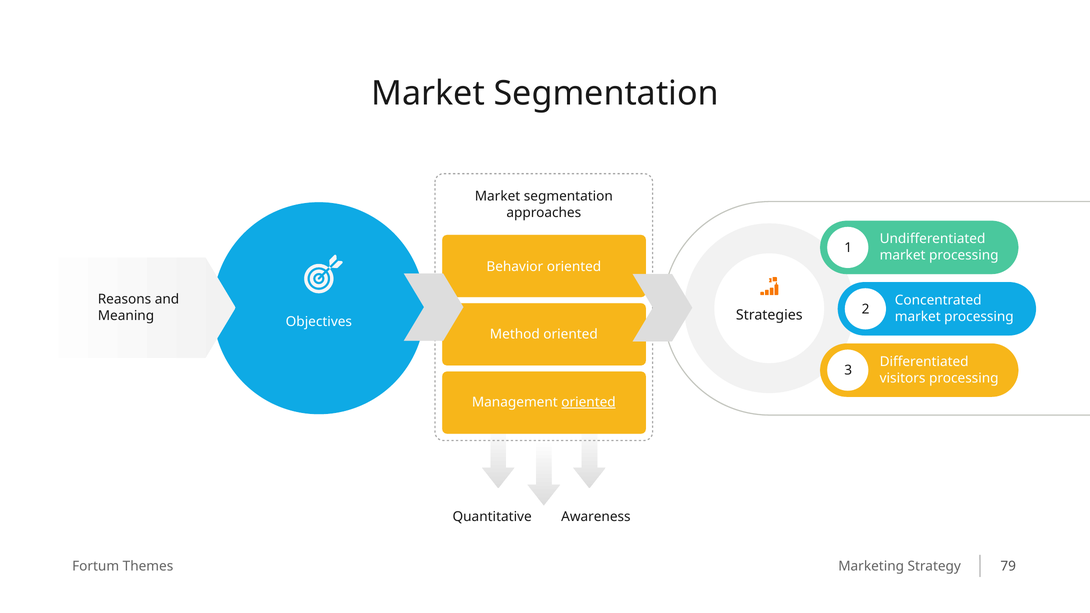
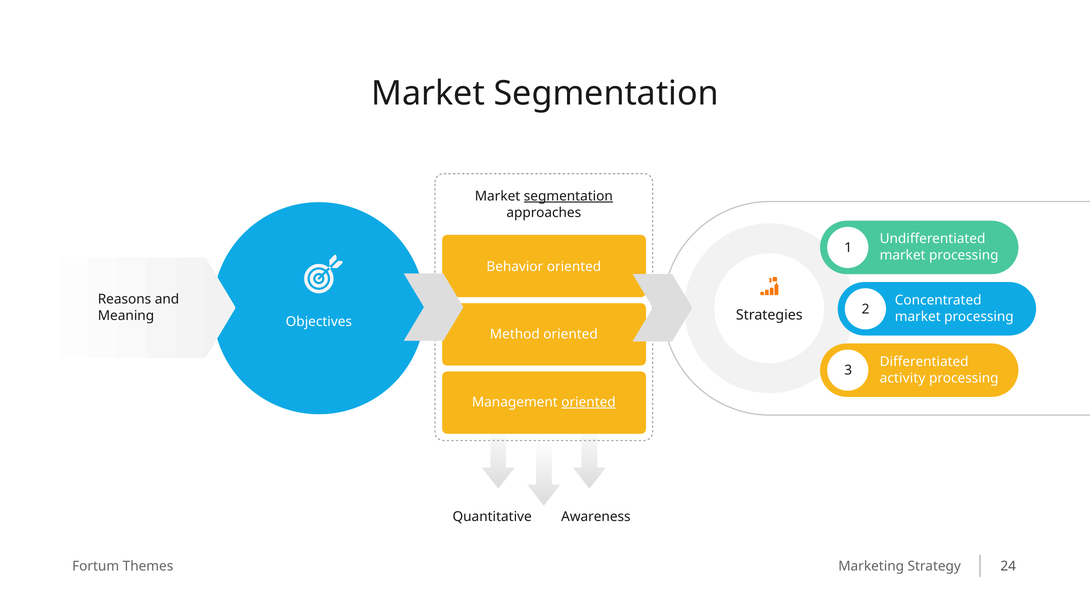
segmentation at (568, 196) underline: none -> present
visitors: visitors -> activity
79: 79 -> 24
